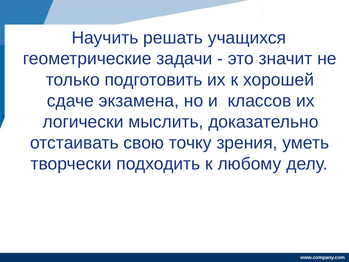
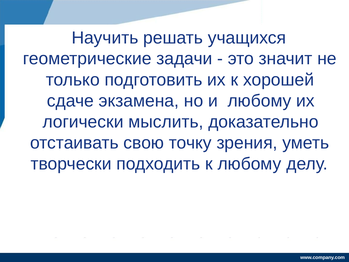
и классов: классов -> любому
